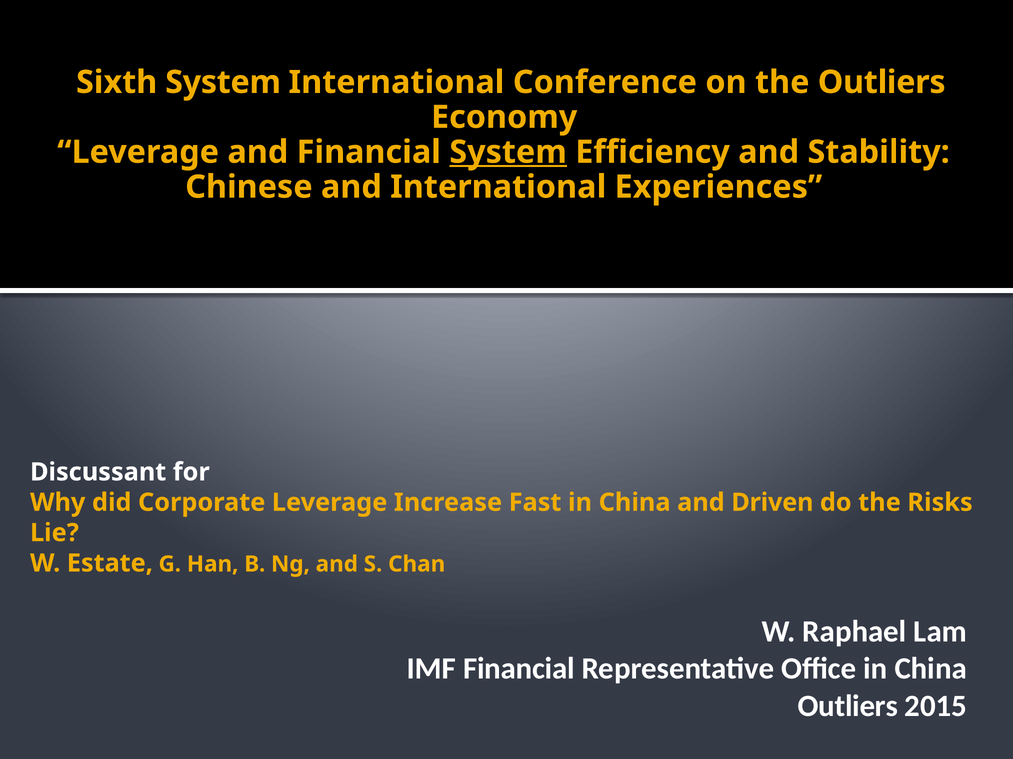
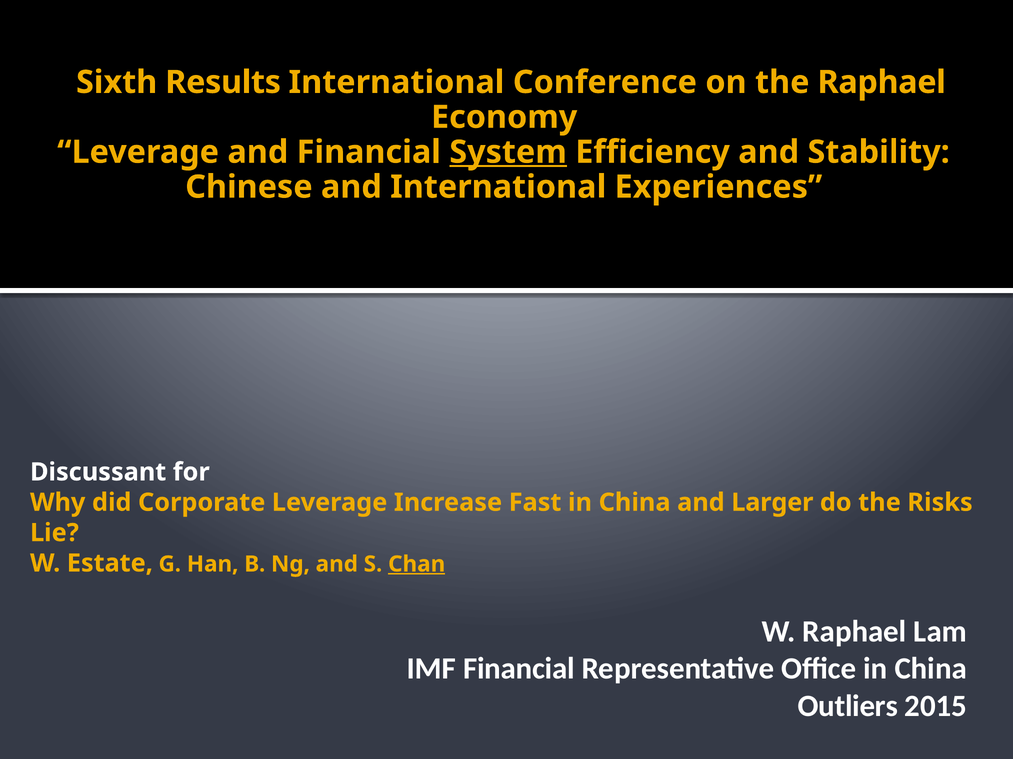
Sixth System: System -> Results
the Outliers: Outliers -> Raphael
Driven: Driven -> Larger
Chan underline: none -> present
